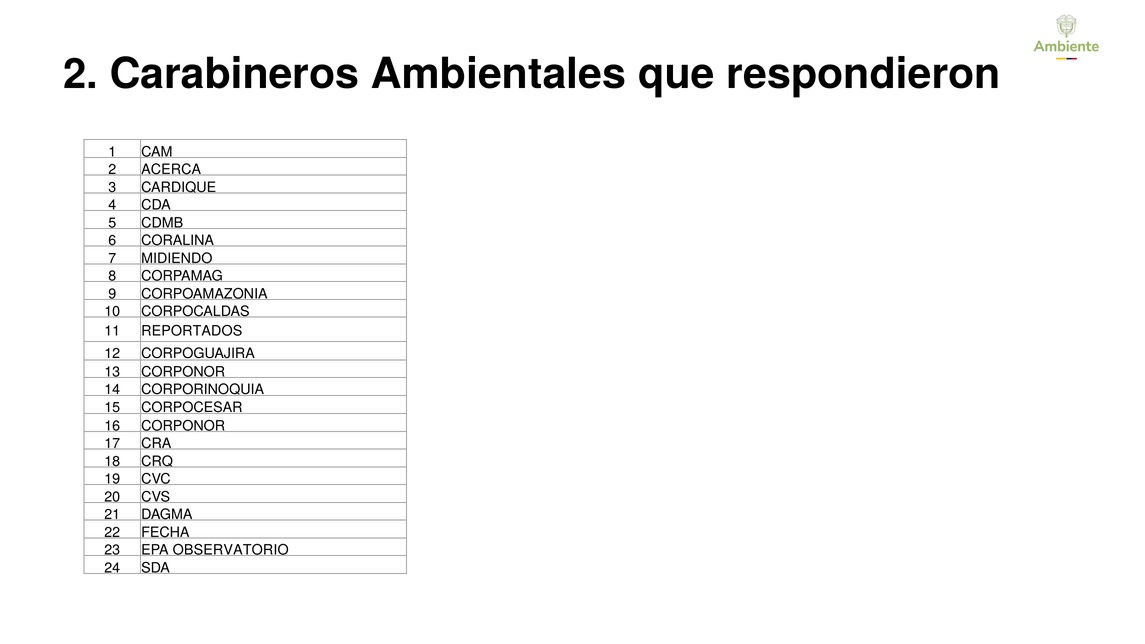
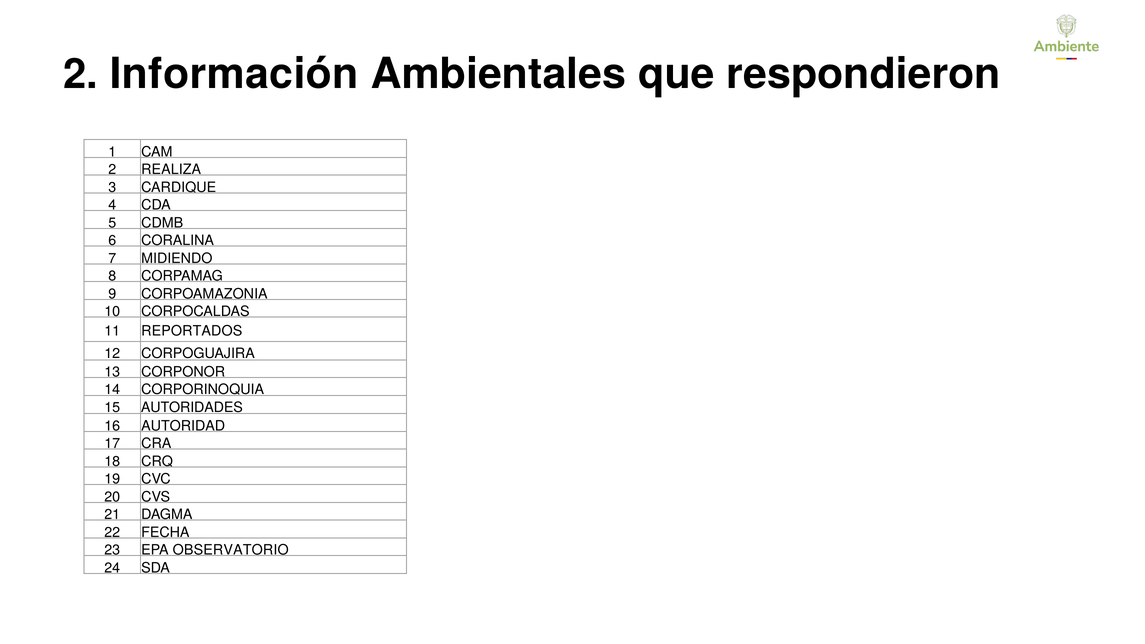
Carabineros: Carabineros -> Información
ACERCA: ACERCA -> REALIZA
CORPOCESAR: CORPOCESAR -> AUTORIDADES
16 CORPONOR: CORPONOR -> AUTORIDAD
